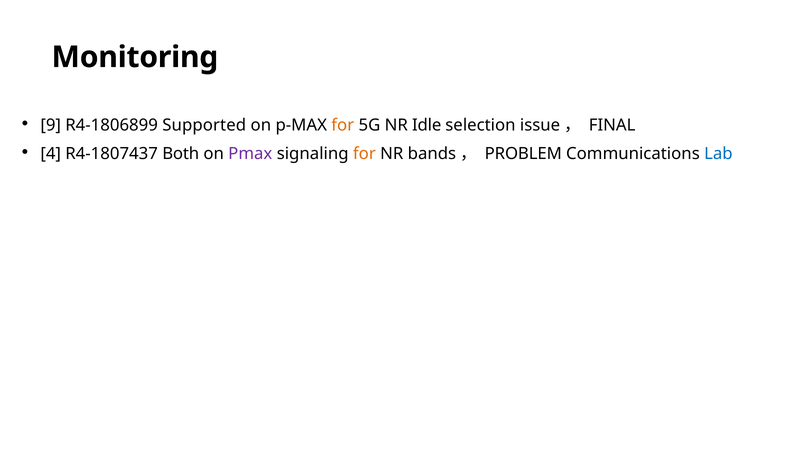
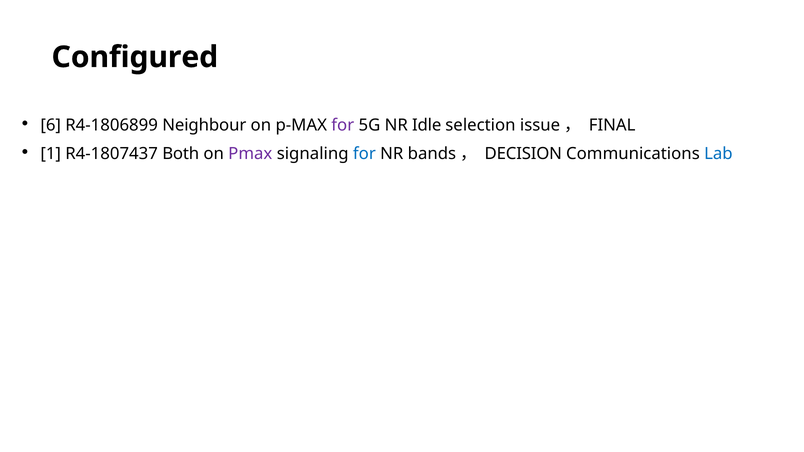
Monitoring: Monitoring -> Configured
9: 9 -> 6
Supported: Supported -> Neighbour
for at (343, 125) colour: orange -> purple
4: 4 -> 1
for at (364, 154) colour: orange -> blue
PROBLEM: PROBLEM -> DECISION
